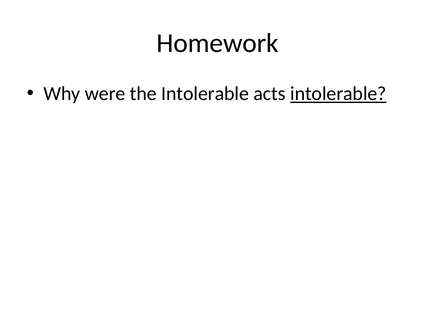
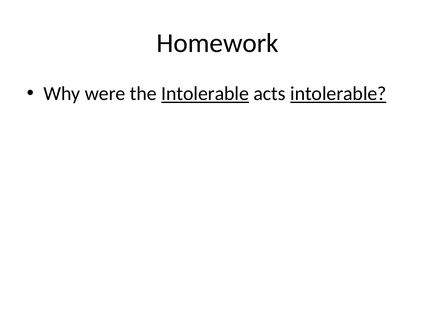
Intolerable at (205, 94) underline: none -> present
